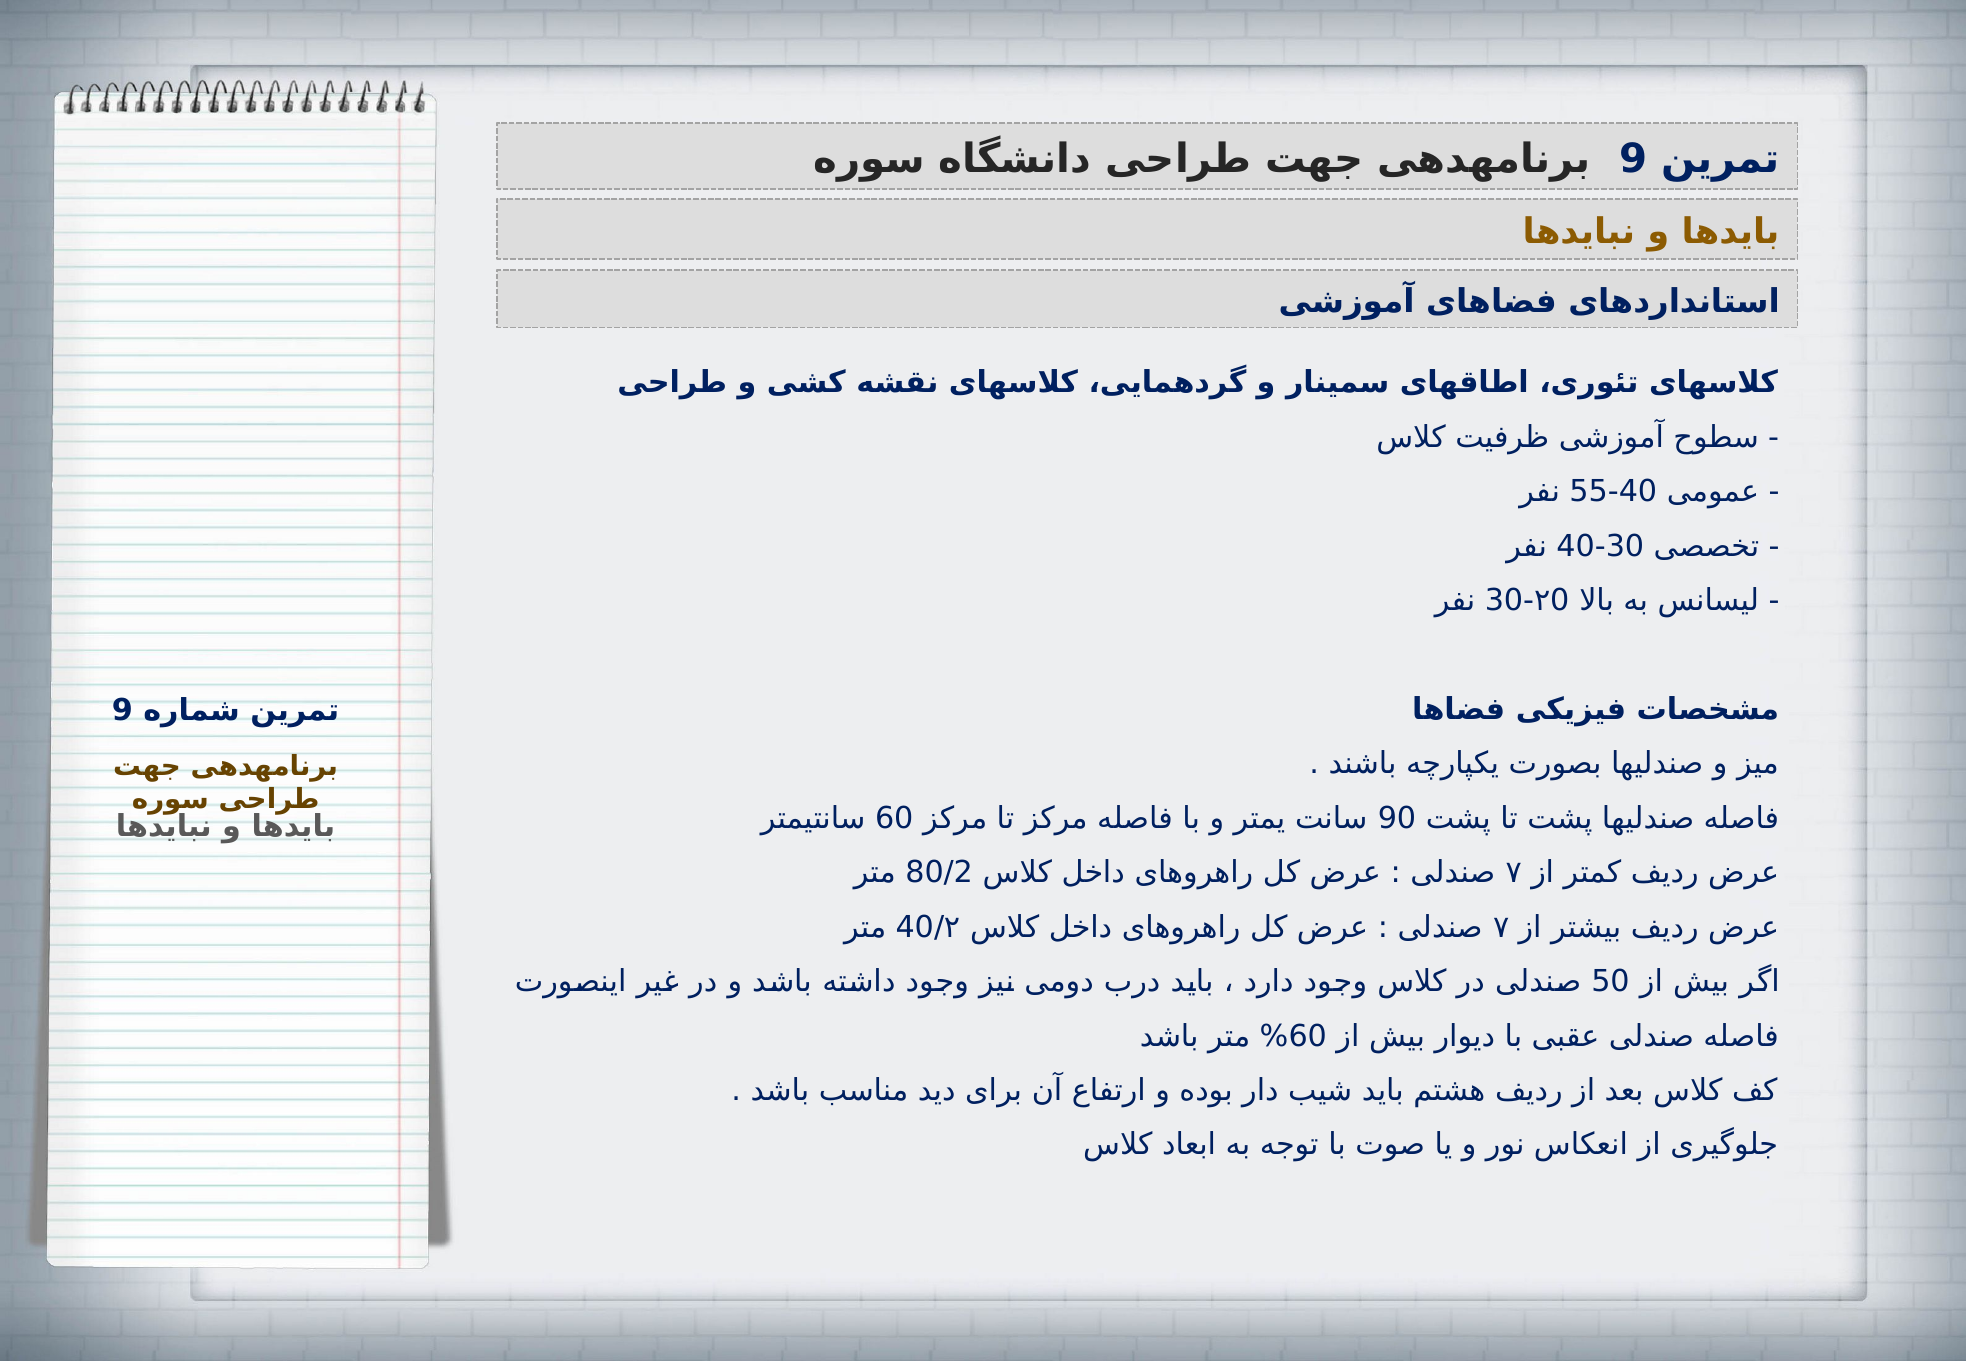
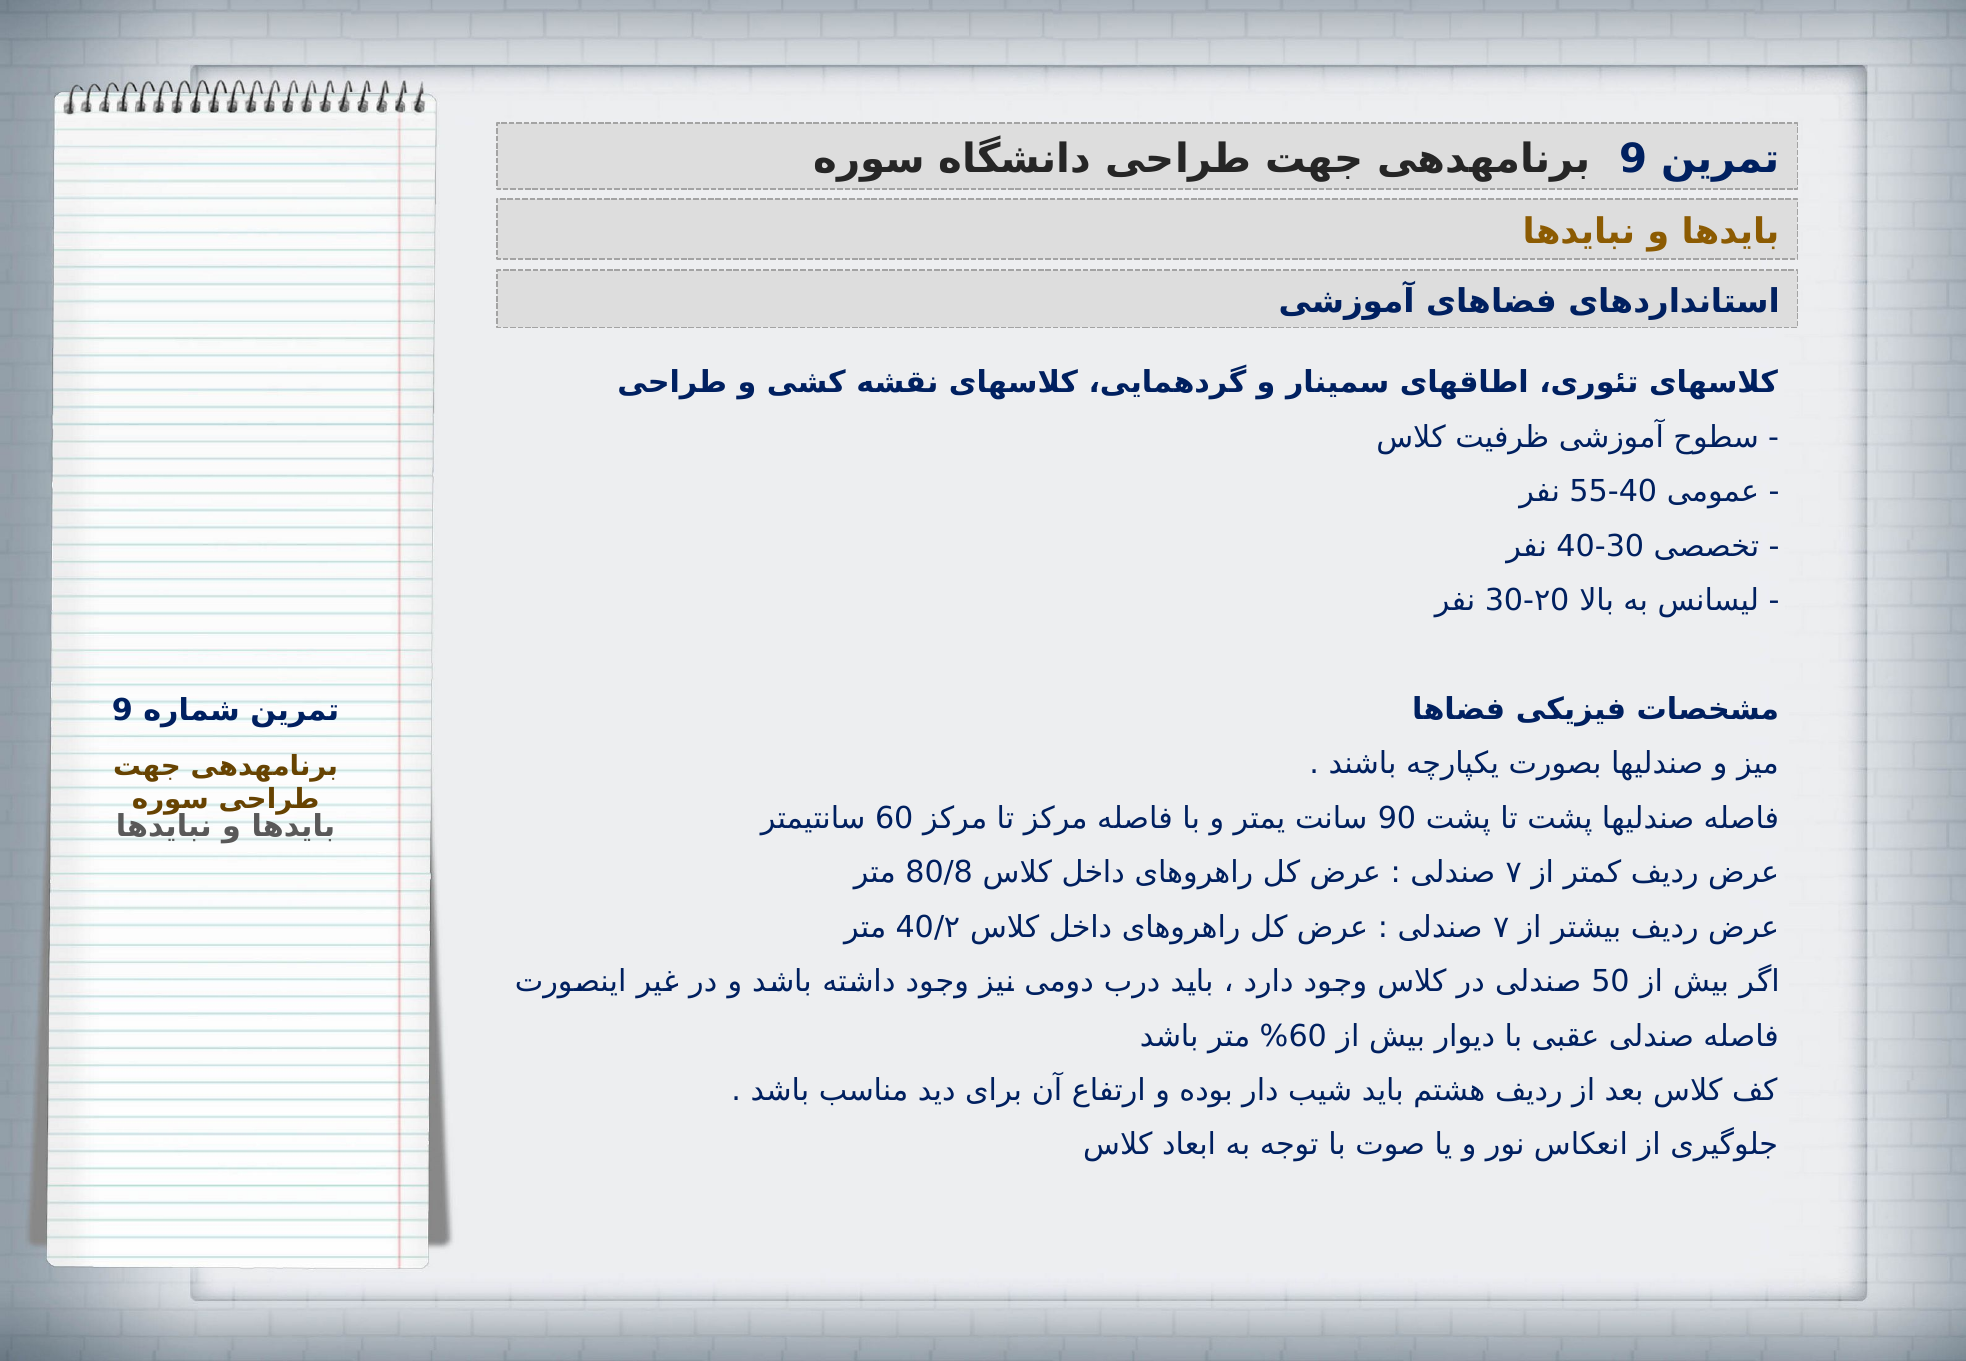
80/2: 80/2 -> 80/8
